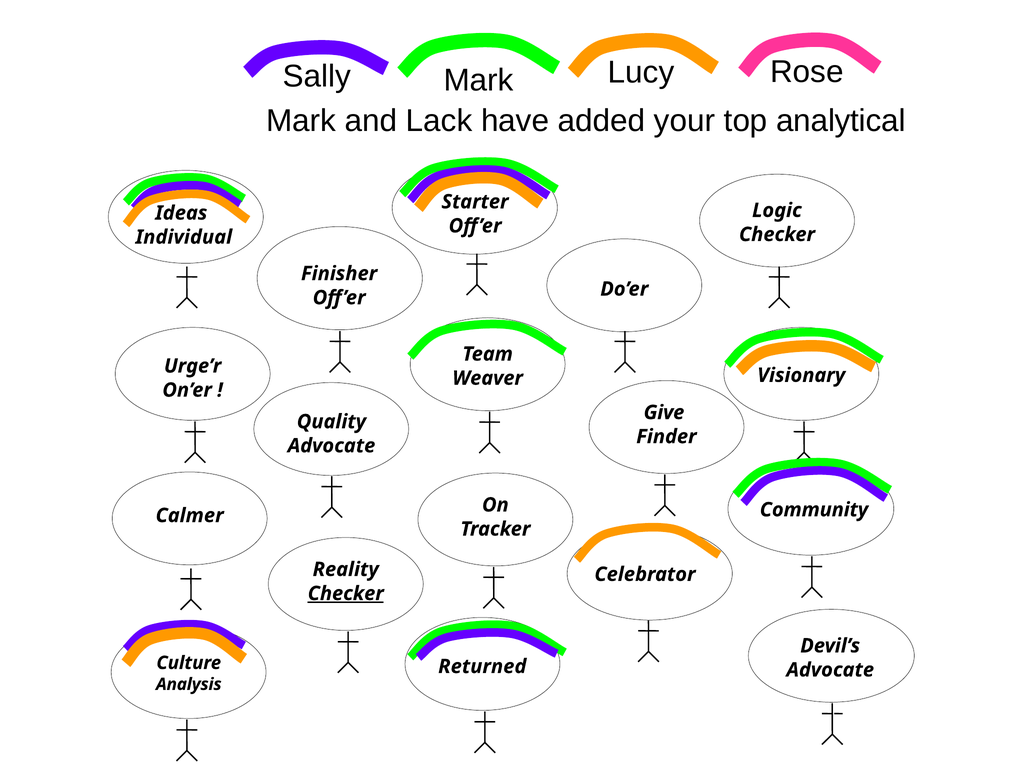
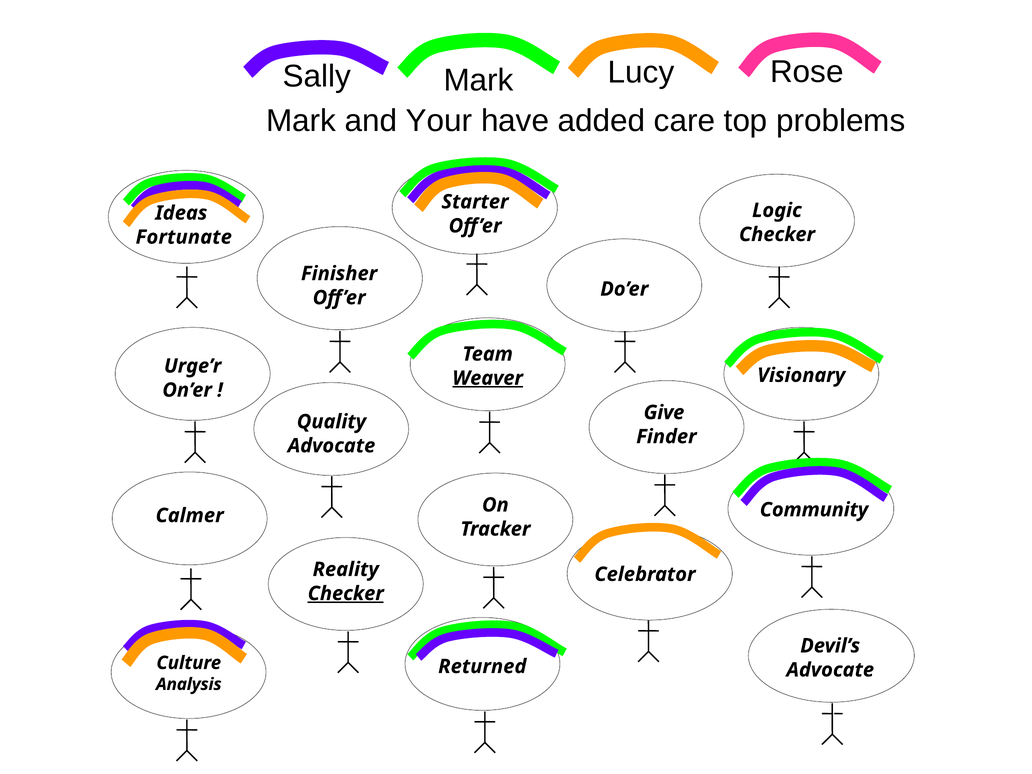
Lack: Lack -> Your
your: your -> care
analytical: analytical -> problems
Individual: Individual -> Fortunate
Weaver underline: none -> present
